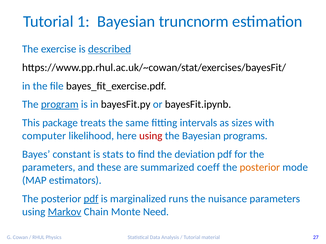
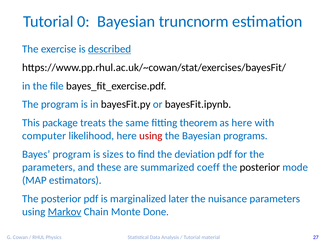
1: 1 -> 0
program at (60, 105) underline: present -> none
intervals: intervals -> theorem
as sizes: sizes -> here
Bayes constant: constant -> program
stats: stats -> sizes
posterior at (260, 168) colour: orange -> black
pdf at (91, 199) underline: present -> none
runs: runs -> later
Need: Need -> Done
